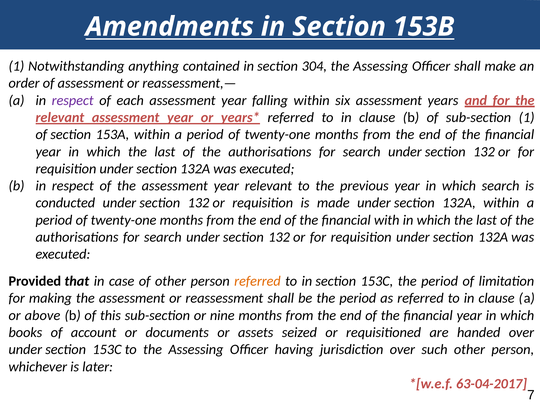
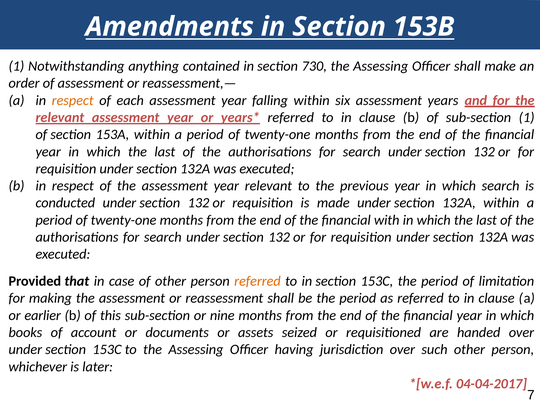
304: 304 -> 730
respect at (73, 100) colour: purple -> orange
above: above -> earlier
63-04-2017: 63-04-2017 -> 04-04-2017
